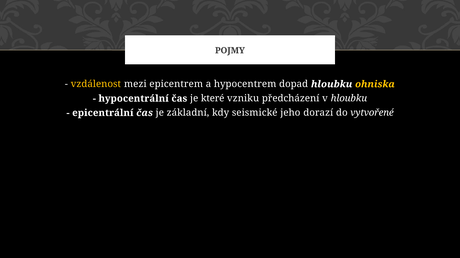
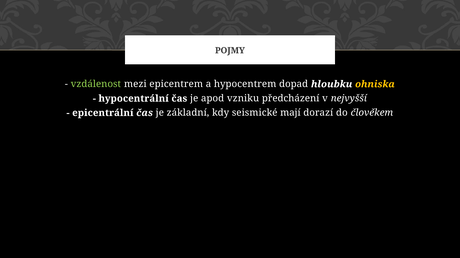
vzdálenost colour: yellow -> light green
které: které -> apod
v hloubku: hloubku -> nejvyšší
jeho: jeho -> mají
vytvořené: vytvořené -> člověkem
